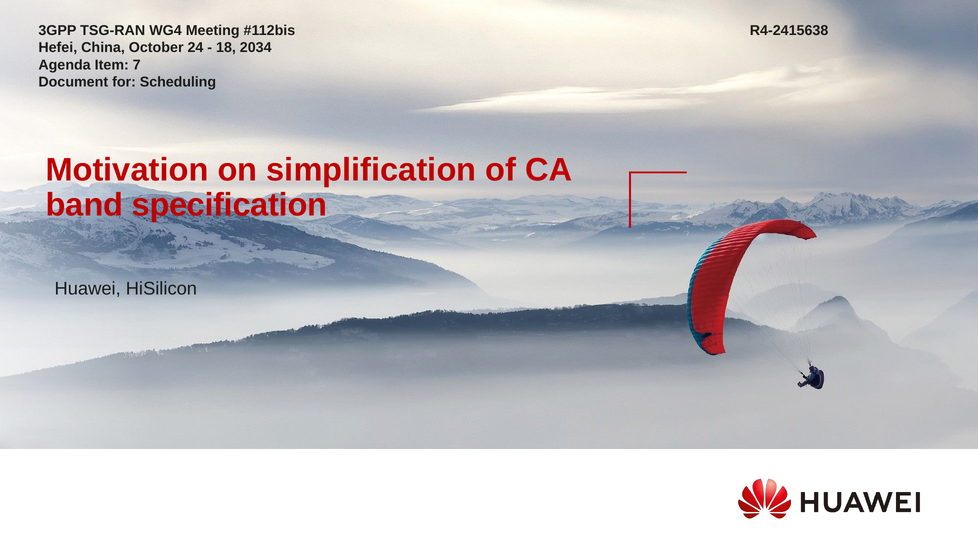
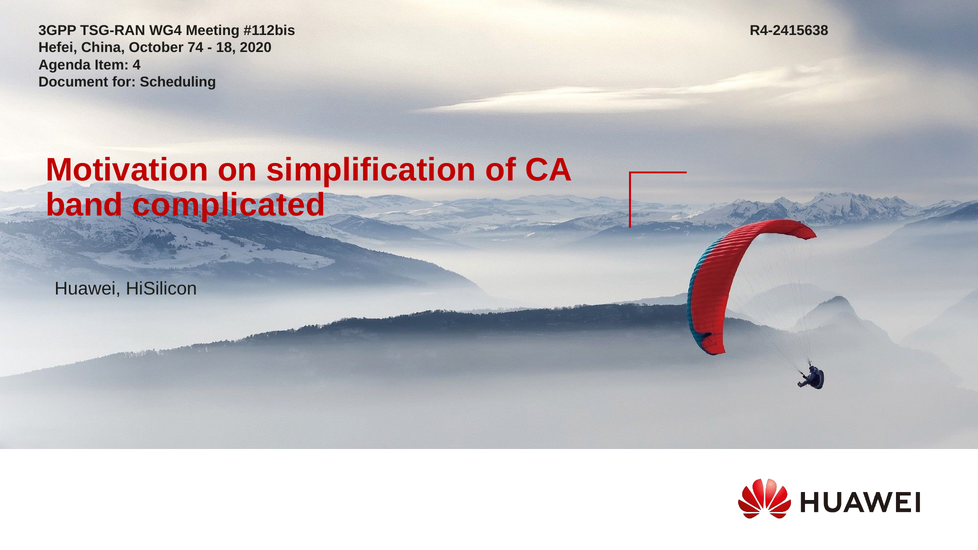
24: 24 -> 74
2034: 2034 -> 2020
7: 7 -> 4
specification: specification -> complicated
